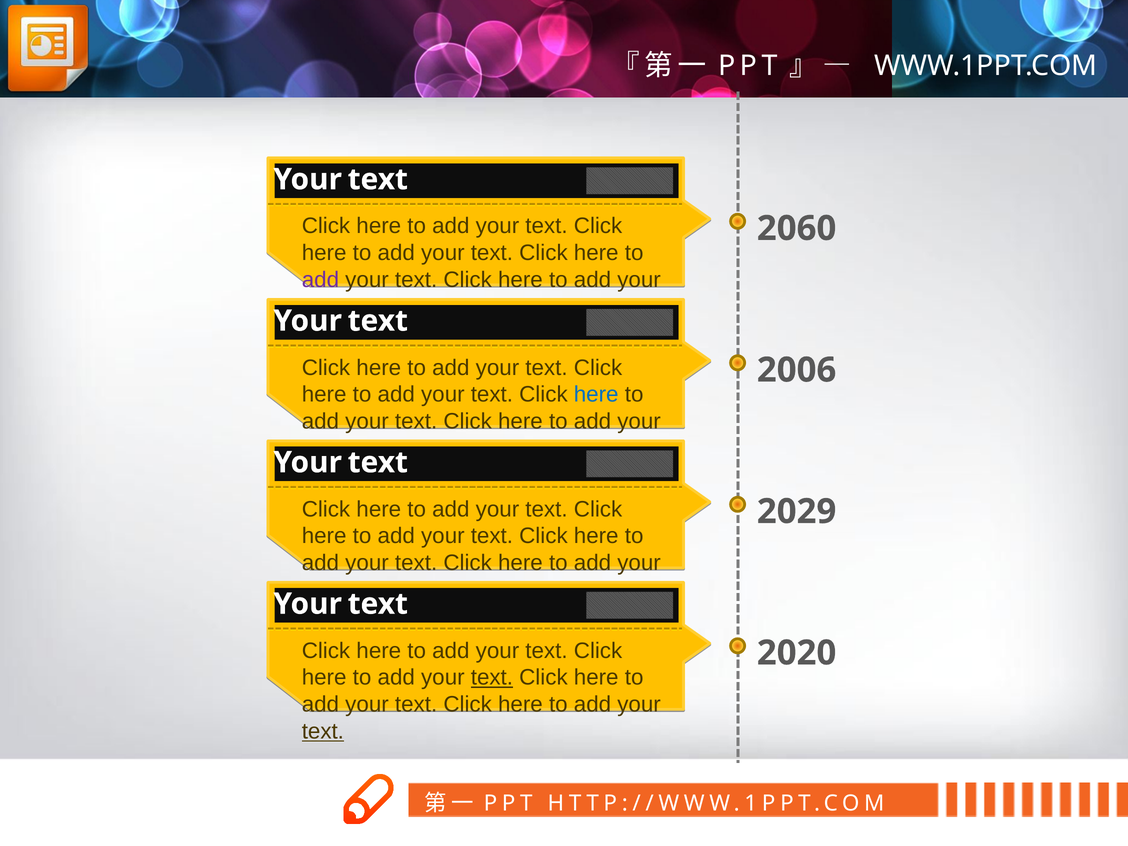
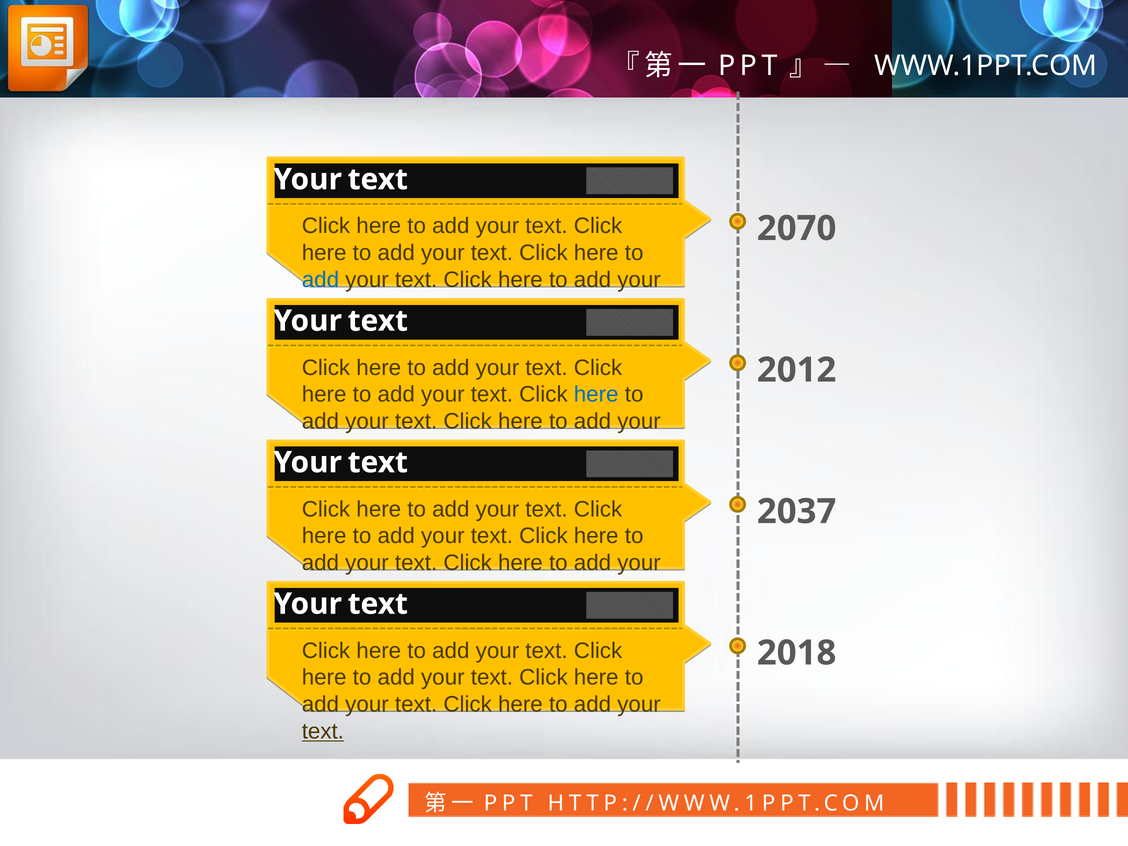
2060: 2060 -> 2070
add at (320, 280) colour: purple -> blue
2006: 2006 -> 2012
2029: 2029 -> 2037
2020: 2020 -> 2018
text at (492, 678) underline: present -> none
